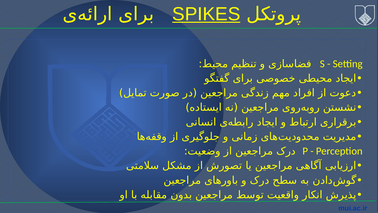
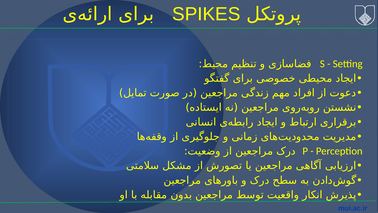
SPIKES underline: present -> none
